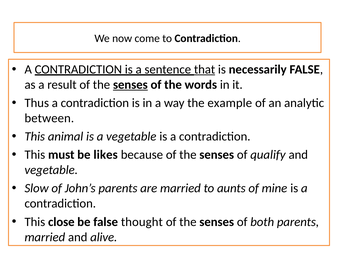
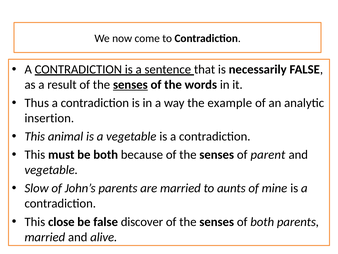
that underline: present -> none
between: between -> insertion
be likes: likes -> both
qualify: qualify -> parent
thought: thought -> discover
